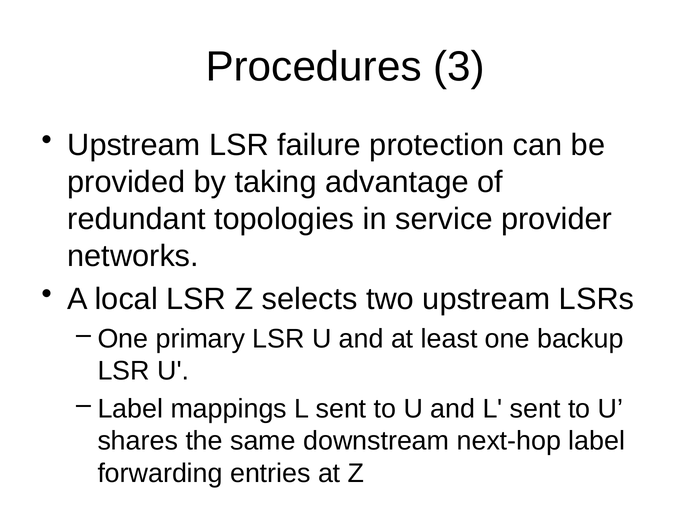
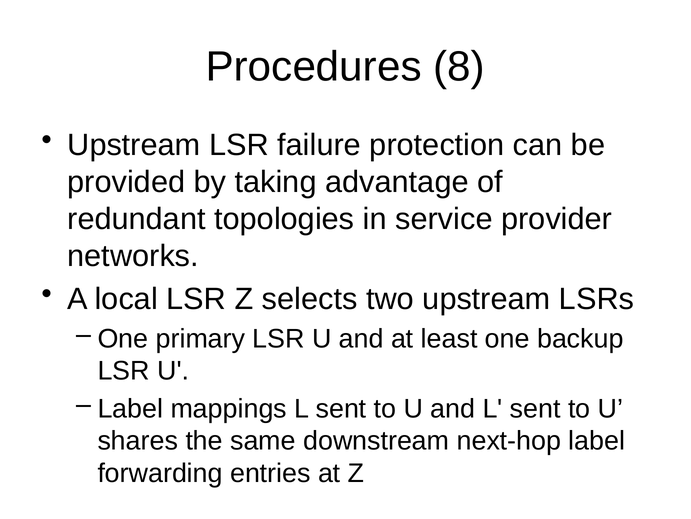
3: 3 -> 8
